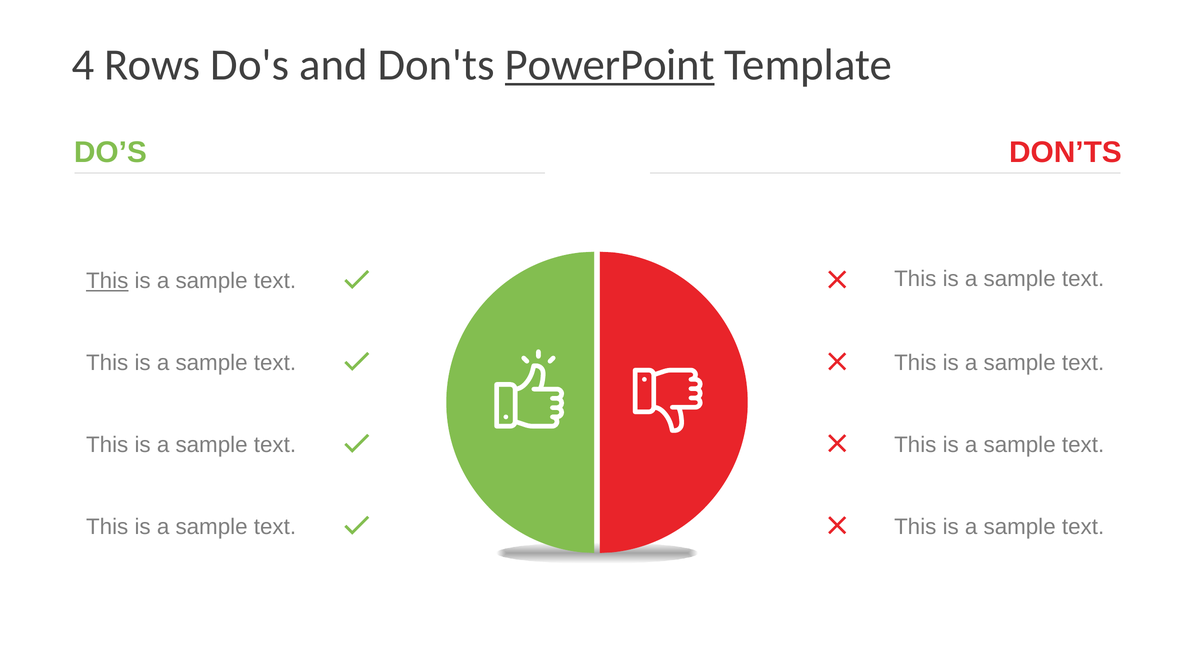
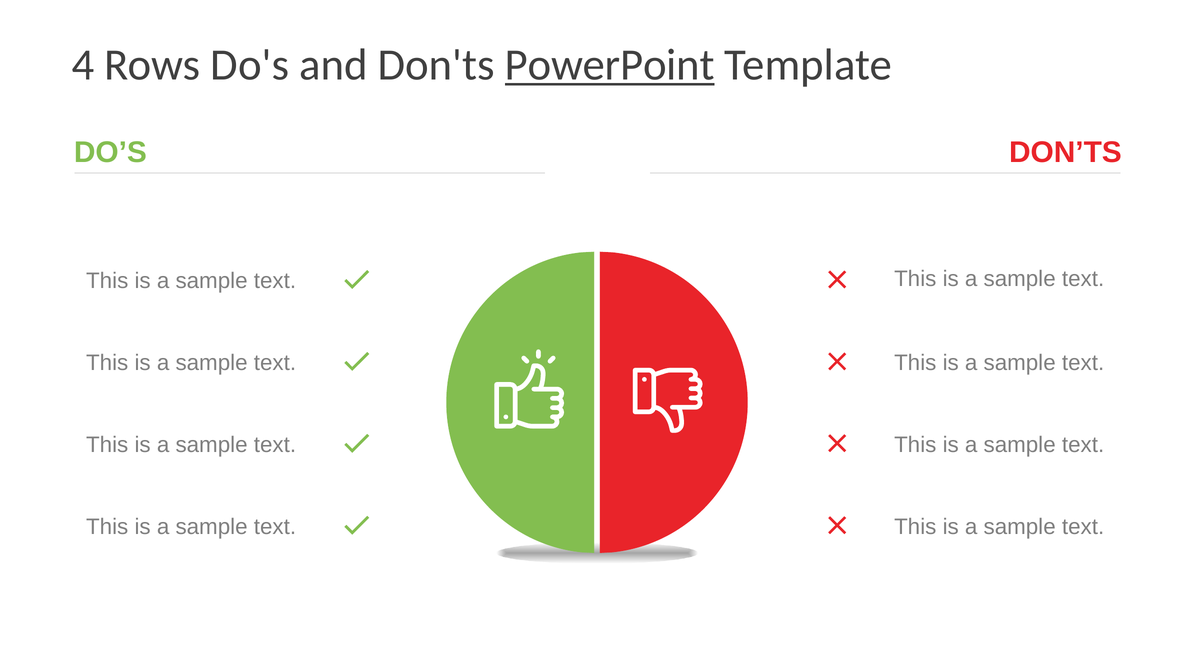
This at (107, 281) underline: present -> none
